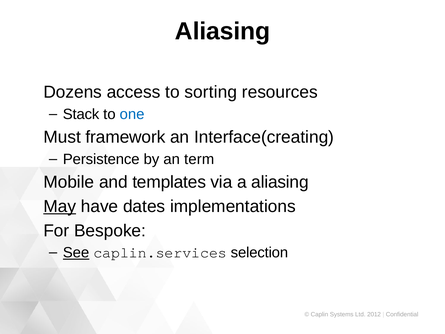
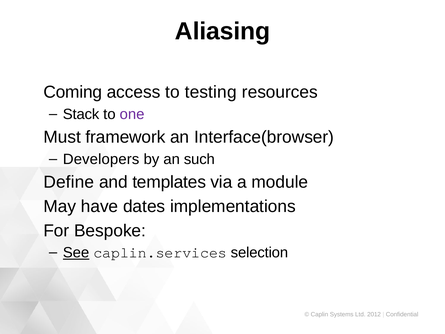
Dozens: Dozens -> Coming
sorting: sorting -> testing
one colour: blue -> purple
Interface(creating: Interface(creating -> Interface(browser
Persistence: Persistence -> Developers
term: term -> such
Mobile: Mobile -> Define
a aliasing: aliasing -> module
May underline: present -> none
